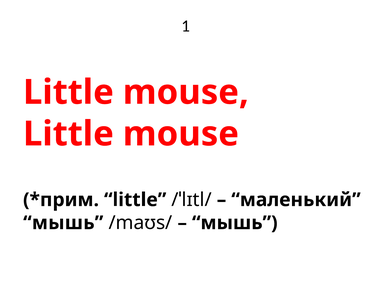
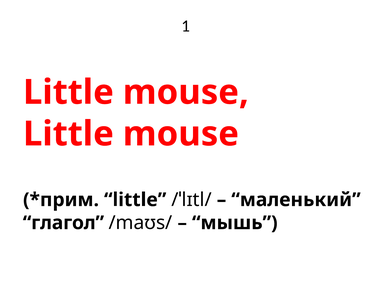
мышь at (63, 223): мышь -> глагол
